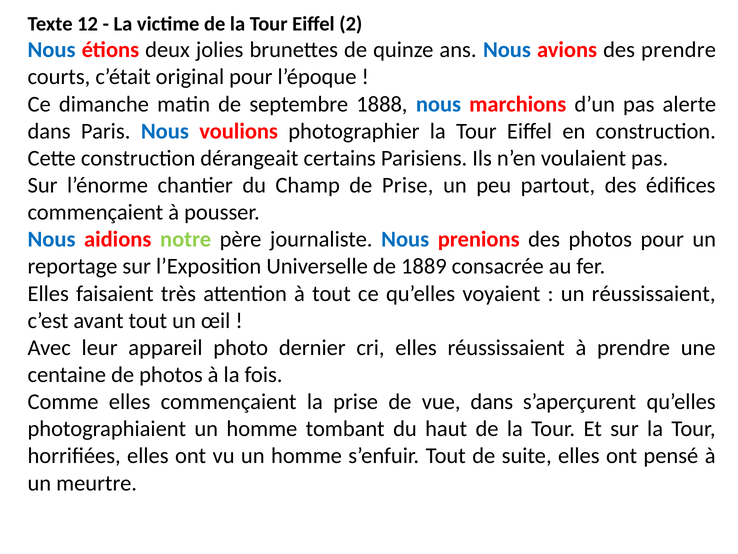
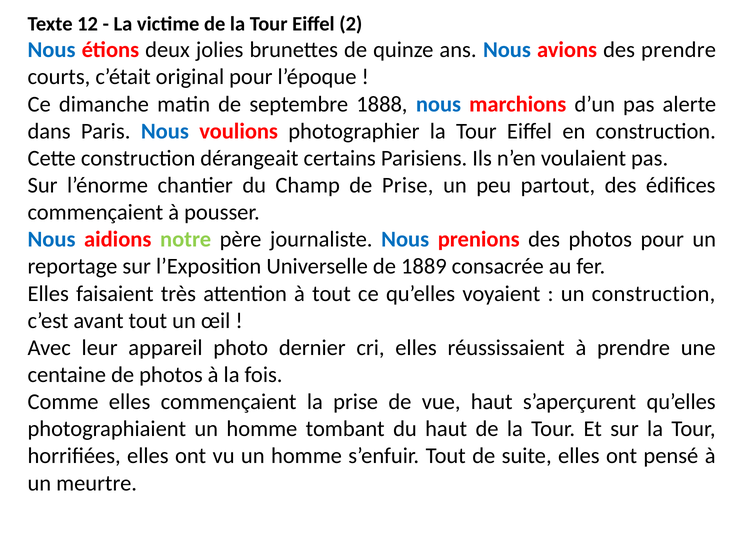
un réussissaient: réussissaient -> construction
vue dans: dans -> haut
